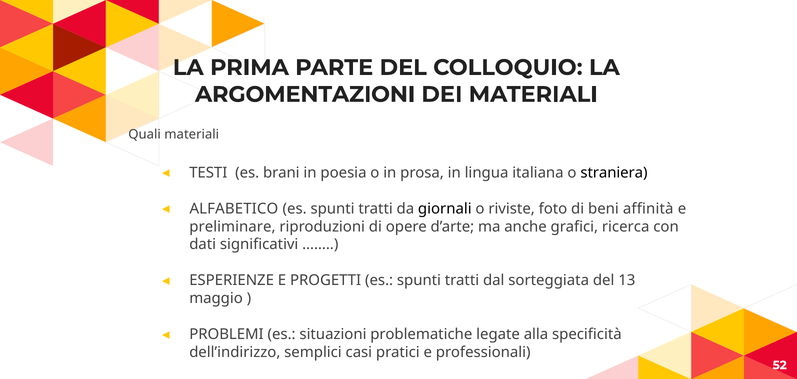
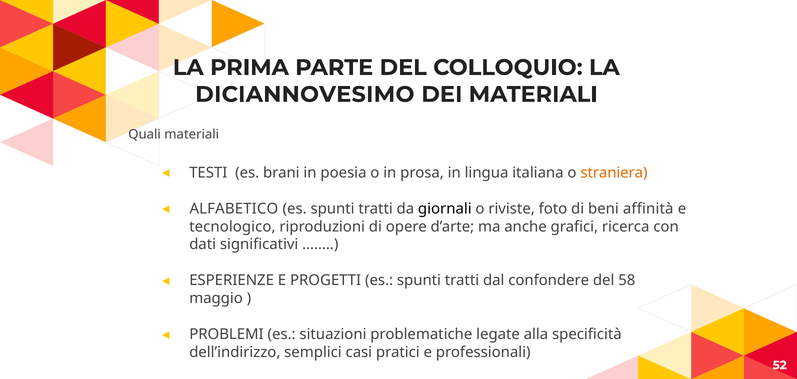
ARGOMENTAZIONI: ARGOMENTAZIONI -> DICIANNOVESIMO
straniera colour: black -> orange
preliminare: preliminare -> tecnologico
sorteggiata: sorteggiata -> confondere
13: 13 -> 58
